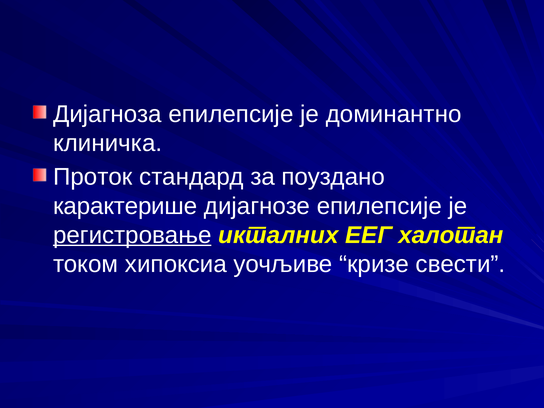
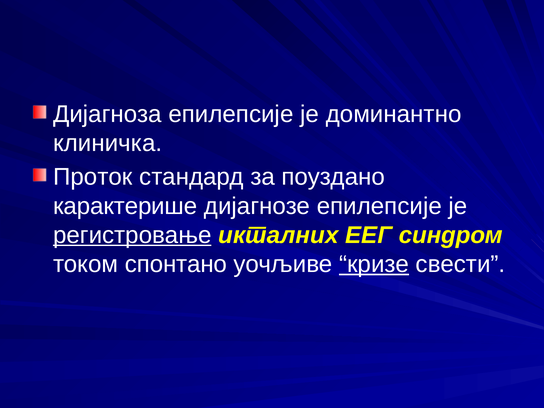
халотан: халотан -> синдром
хипоксиа: хипоксиа -> спонтано
кризе underline: none -> present
